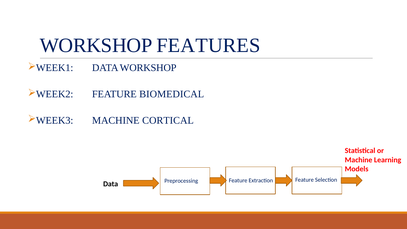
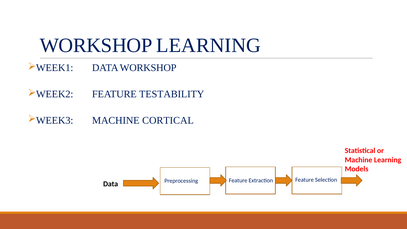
WORKSHOP FEATURES: FEATURES -> LEARNING
BIOMEDICAL: BIOMEDICAL -> TESTABILITY
